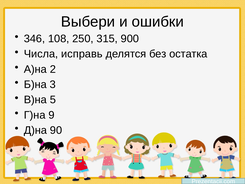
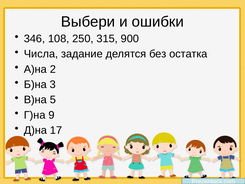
исправь: исправь -> задание
90: 90 -> 17
